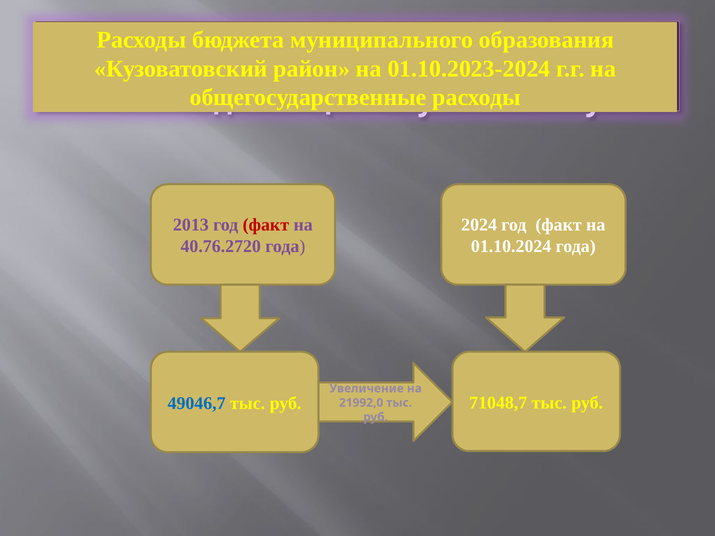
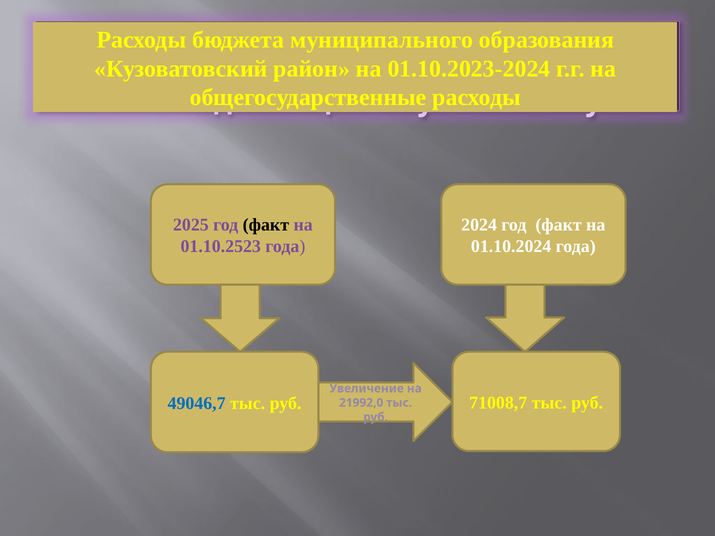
2013: 2013 -> 2025
факт at (266, 225) colour: red -> black
40.76.2720: 40.76.2720 -> 01.10.2523
71048,7: 71048,7 -> 71008,7
